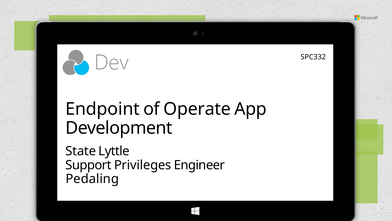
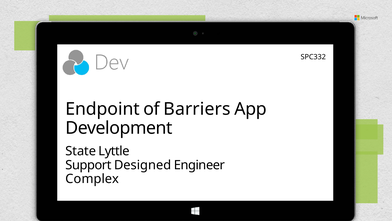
Operate: Operate -> Barriers
Privileges: Privileges -> Designed
Pedaling: Pedaling -> Complex
